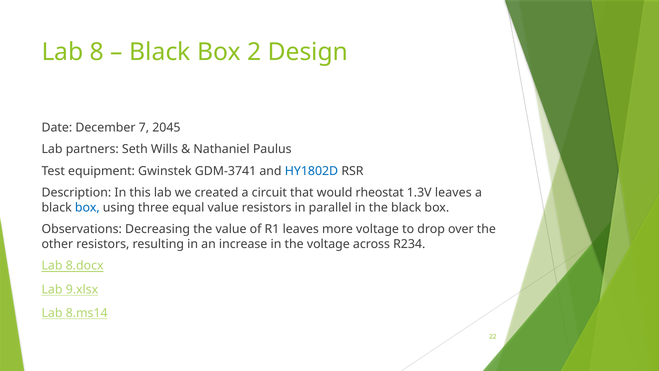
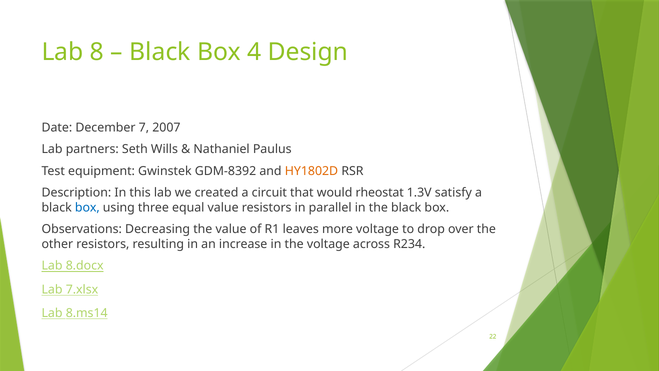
2: 2 -> 4
2045: 2045 -> 2007
GDM-3741: GDM-3741 -> GDM-8392
HY1802D colour: blue -> orange
1.3V leaves: leaves -> satisfy
9.xlsx: 9.xlsx -> 7.xlsx
